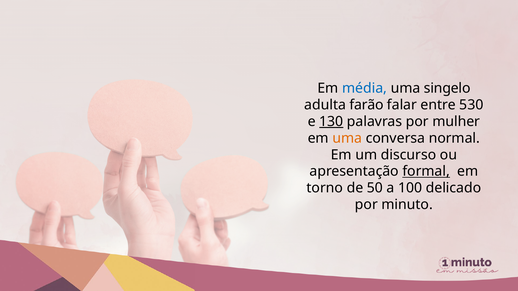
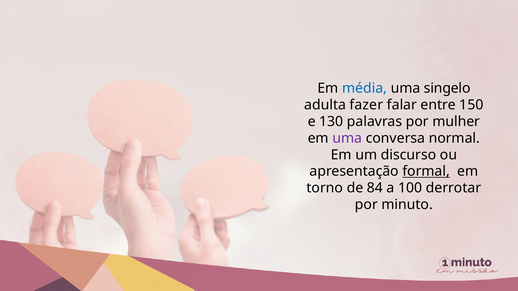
farão: farão -> fazer
530: 530 -> 150
130 underline: present -> none
uma at (347, 138) colour: orange -> purple
50: 50 -> 84
delicado: delicado -> derrotar
